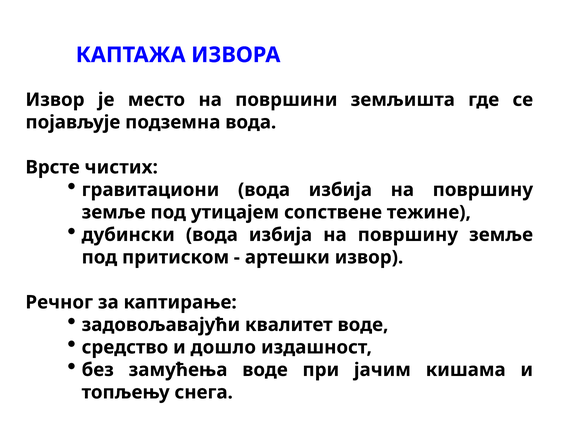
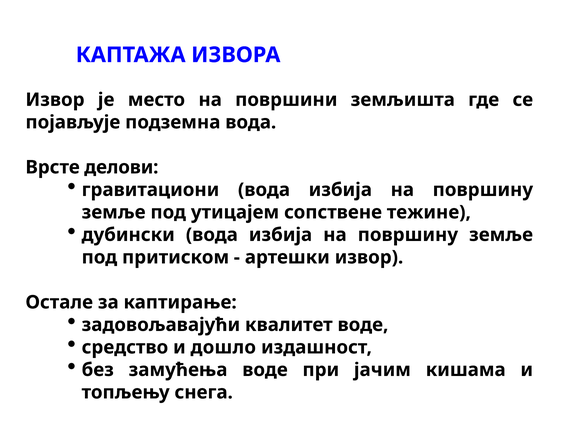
чистих: чистих -> делови
Речног: Речног -> Остале
